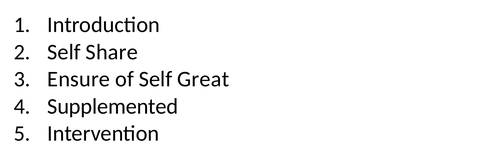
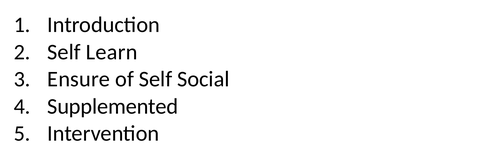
Share: Share -> Learn
Great: Great -> Social
